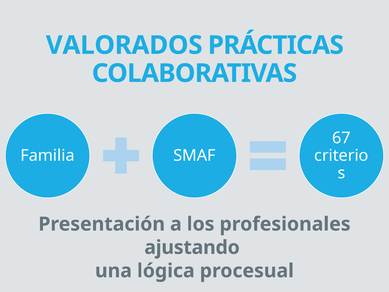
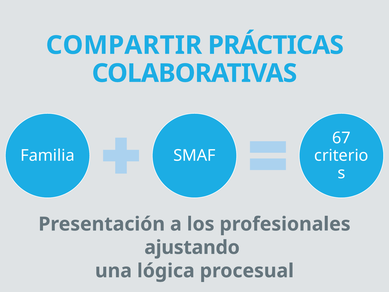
VALORADOS: VALORADOS -> COMPARTIR
